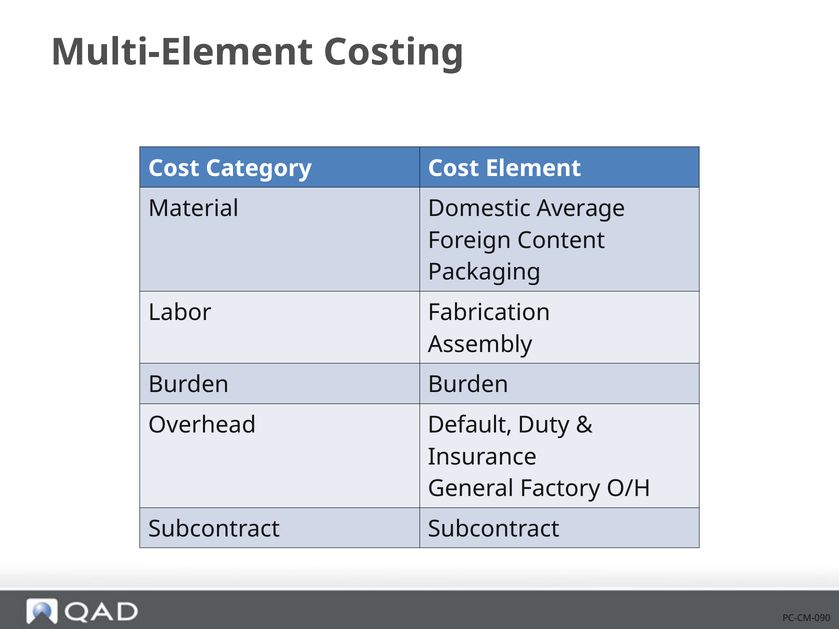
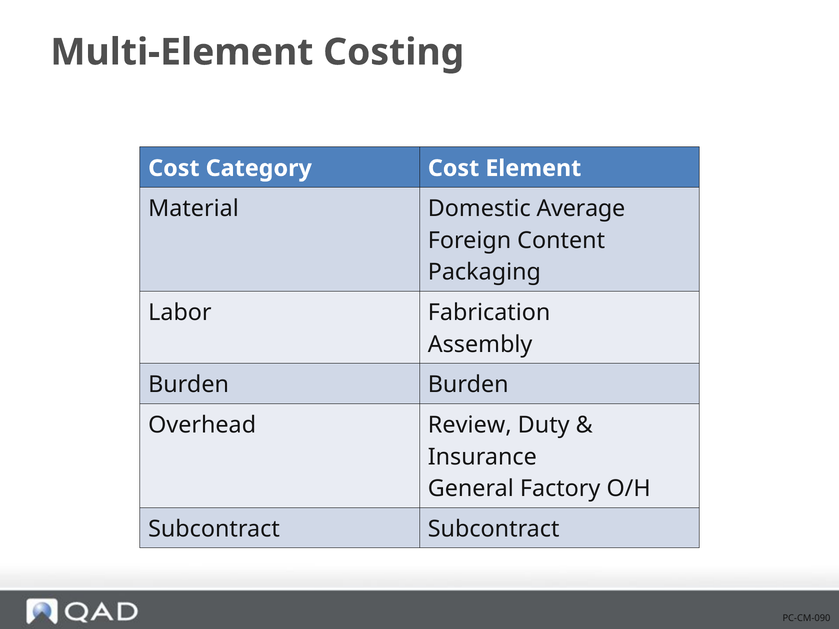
Default: Default -> Review
